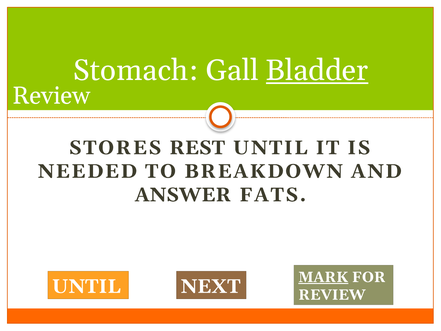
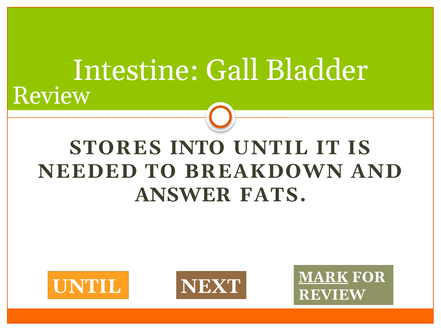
Stomach: Stomach -> Intestine
Bladder underline: present -> none
REST: REST -> INTO
